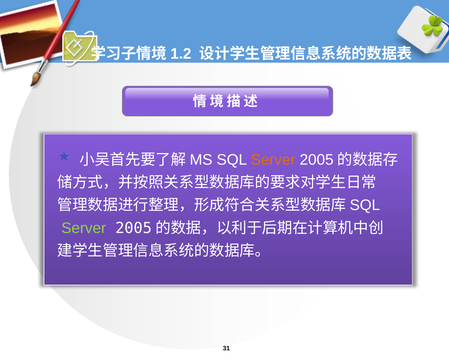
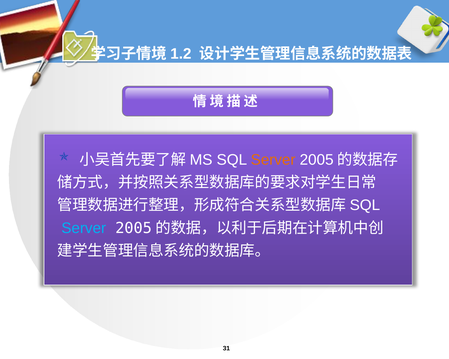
Server at (84, 228) colour: light green -> light blue
